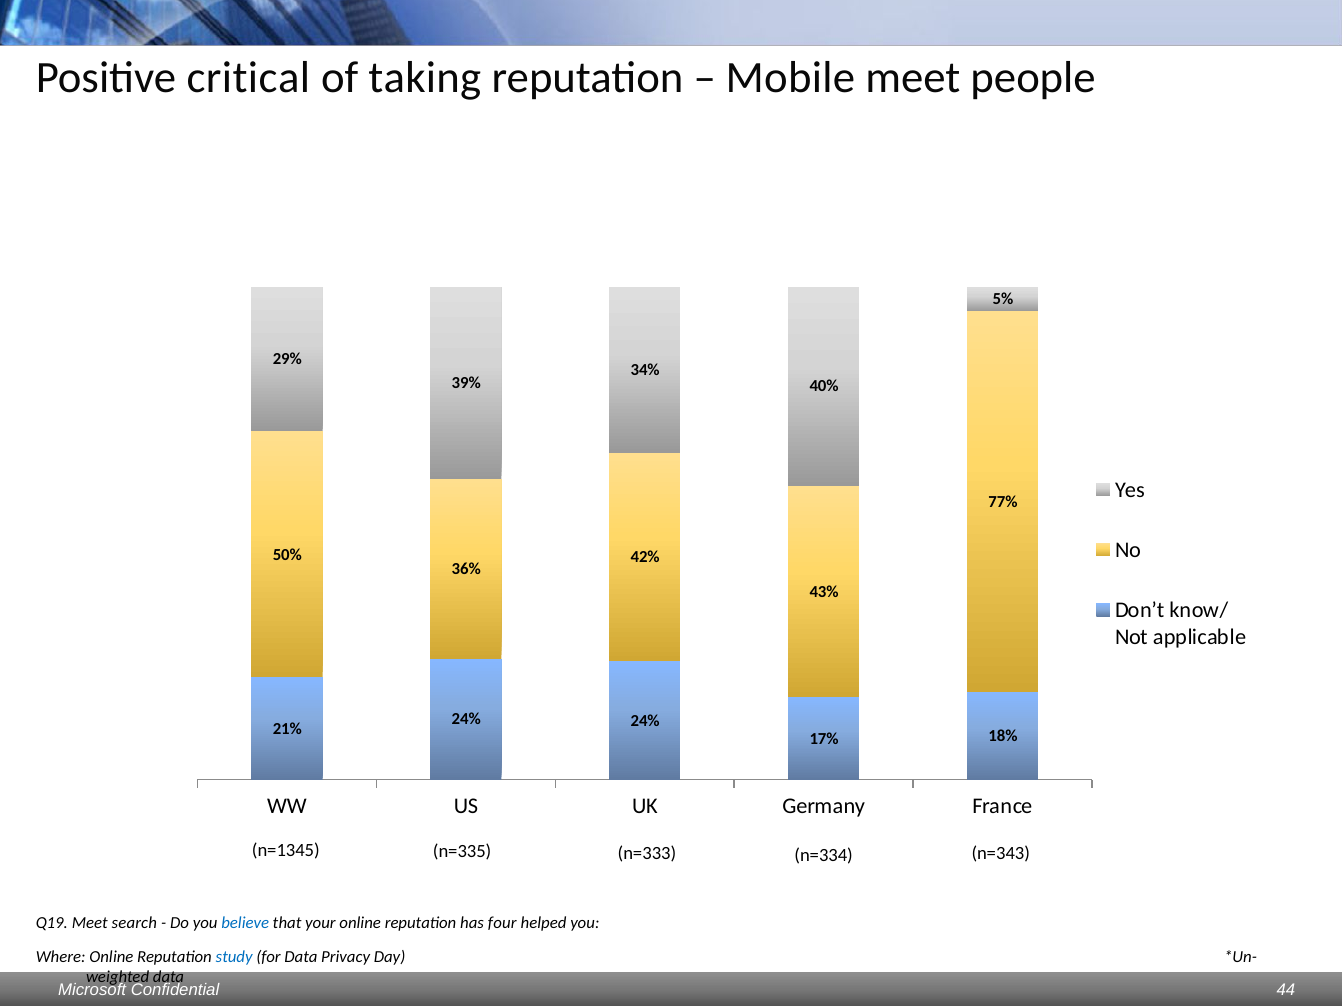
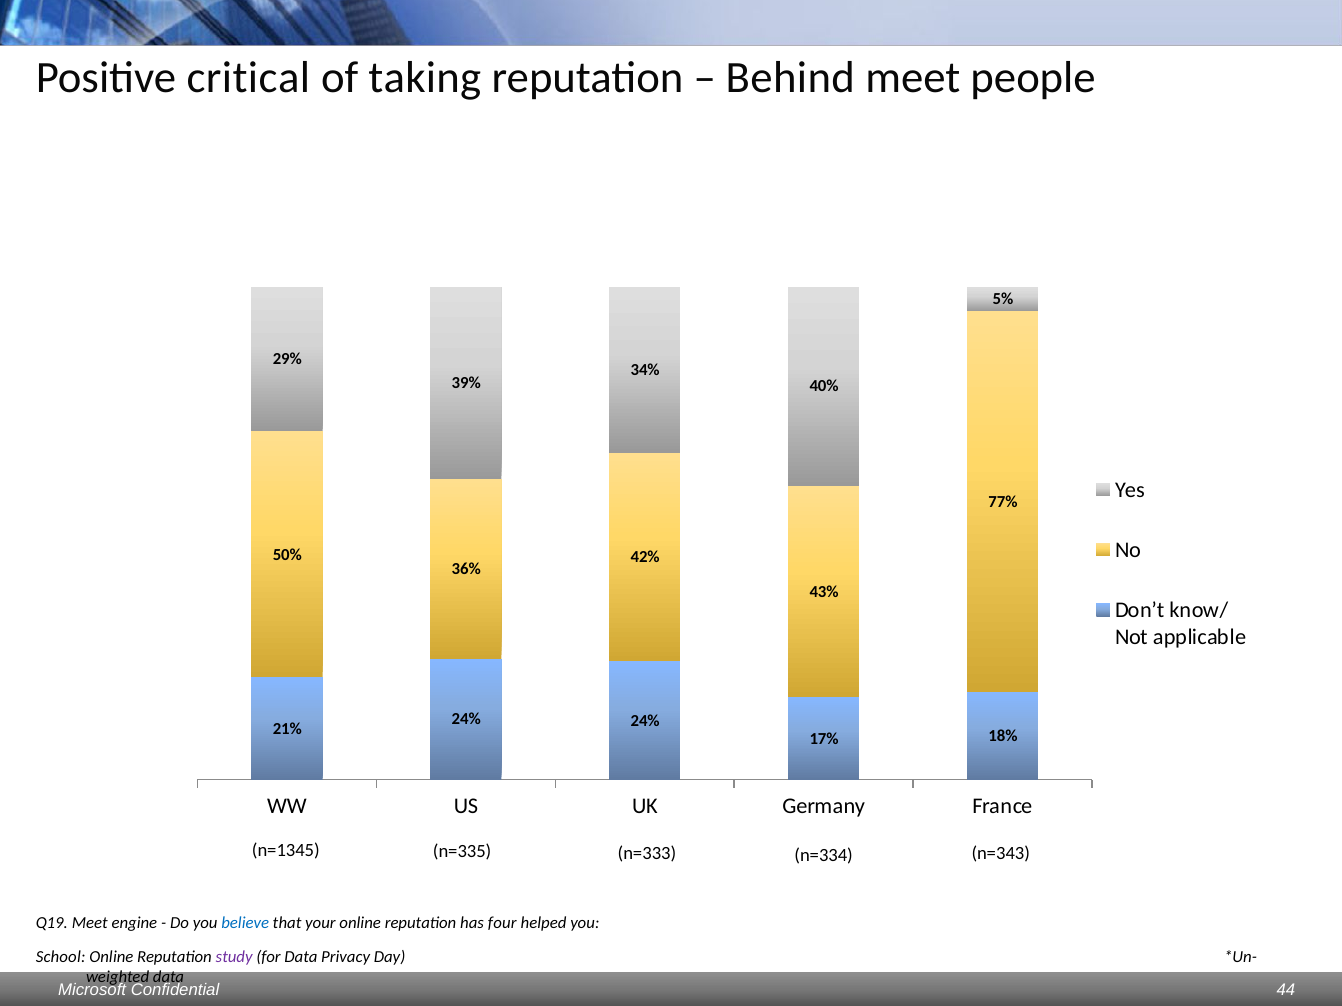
Mobile: Mobile -> Behind
search: search -> engine
Where: Where -> School
study colour: blue -> purple
